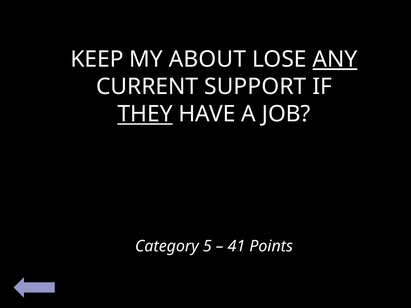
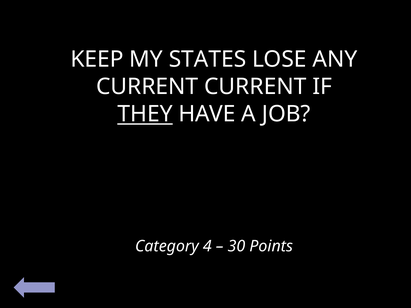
ABOUT: ABOUT -> STATES
ANY underline: present -> none
CURRENT SUPPORT: SUPPORT -> CURRENT
5: 5 -> 4
41: 41 -> 30
